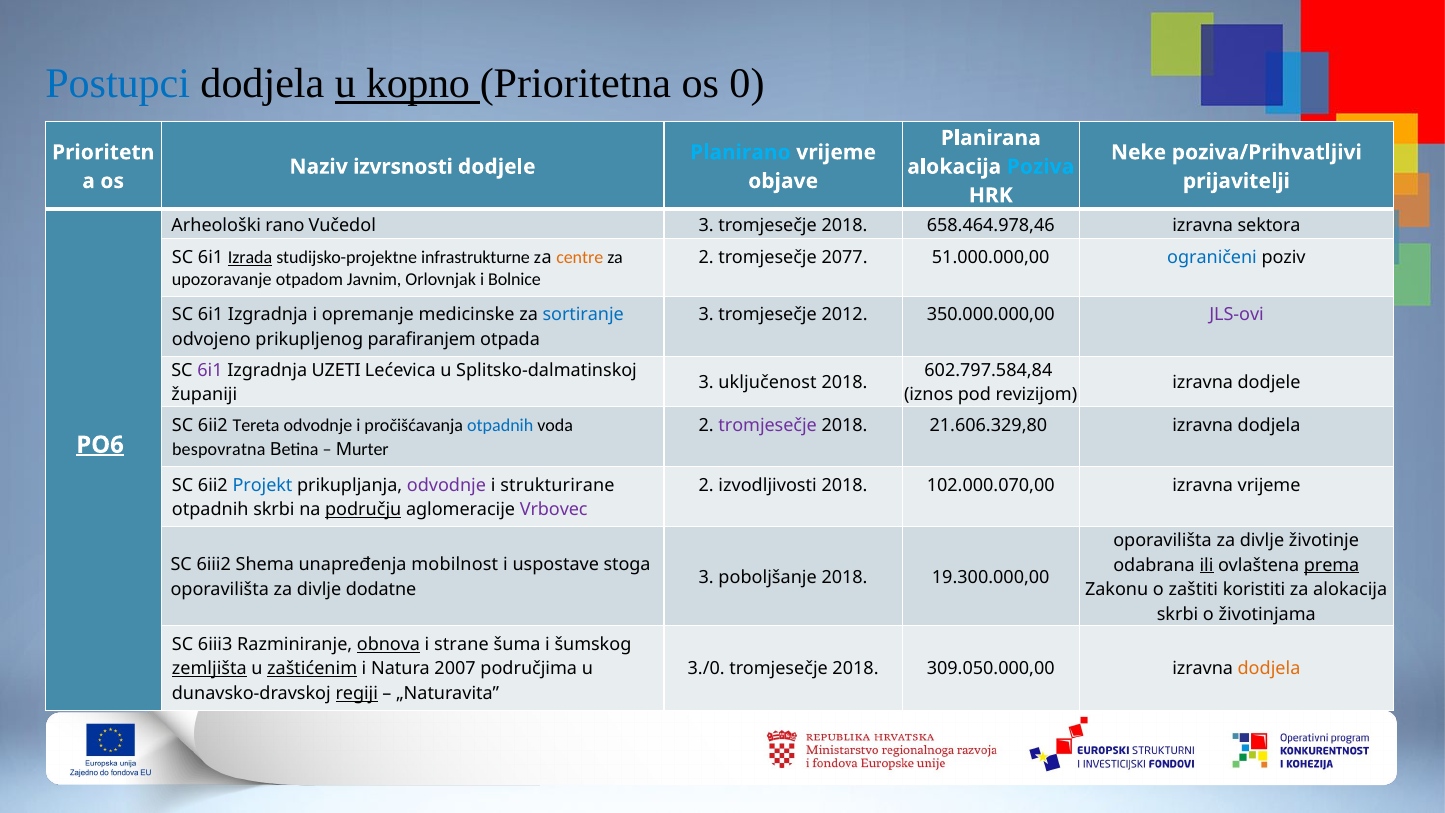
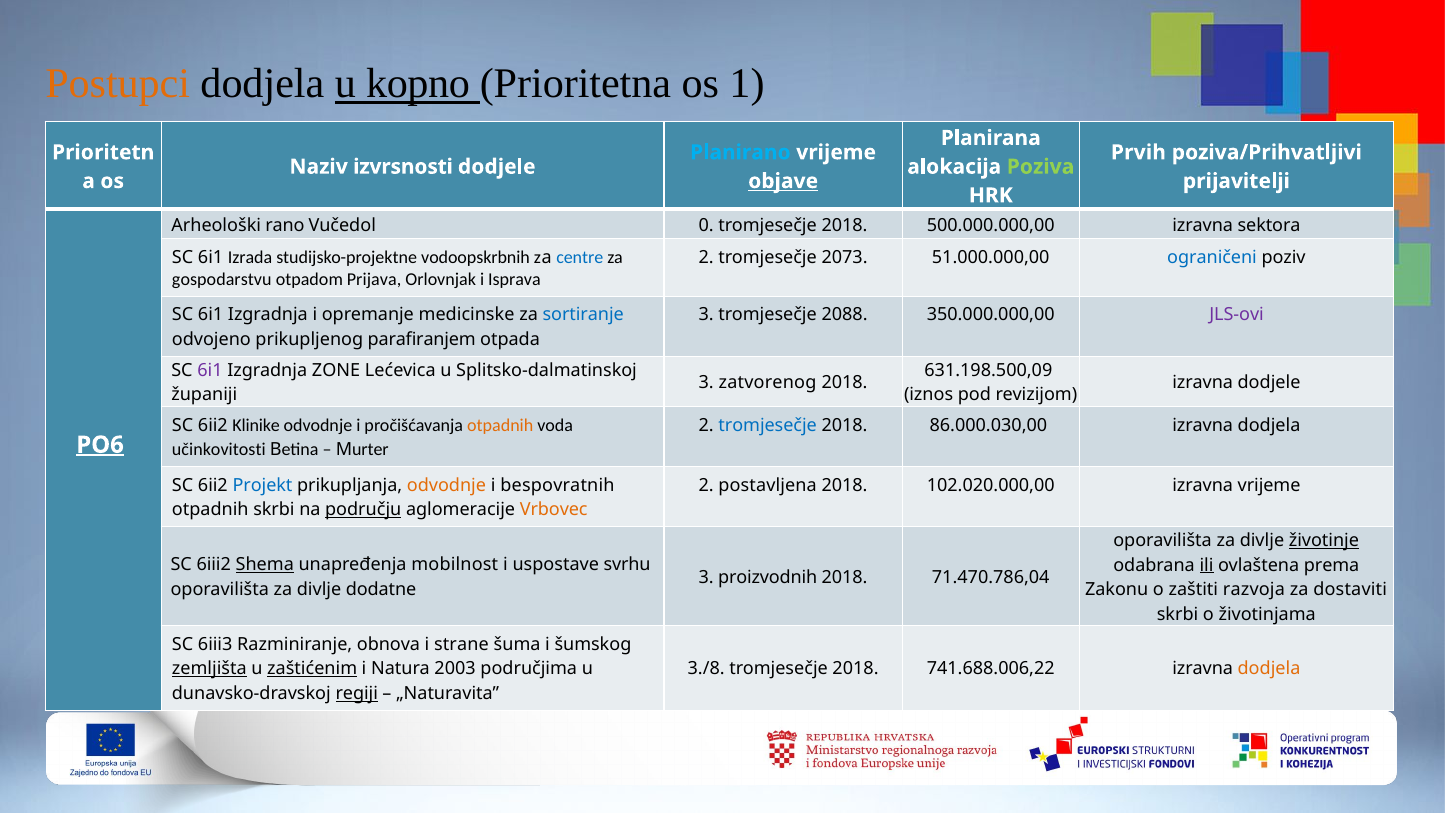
Postupci colour: blue -> orange
0: 0 -> 1
Neke: Neke -> Prvih
Poziva colour: light blue -> light green
objave underline: none -> present
Vučedol 3: 3 -> 0
658.464.978,46: 658.464.978,46 -> 500.000.000,00
Izrada underline: present -> none
infrastrukturne: infrastrukturne -> vodoopskrbnih
centre colour: orange -> blue
2077: 2077 -> 2073
upozoravanje: upozoravanje -> gospodarstvu
Javnim: Javnim -> Prijava
Bolnice: Bolnice -> Isprava
2012: 2012 -> 2088
UZETI: UZETI -> ZONE
602.797.584,84: 602.797.584,84 -> 631.198.500,09
uključenost: uključenost -> zatvorenog
Tereta: Tereta -> Klinike
otpadnih at (500, 425) colour: blue -> orange
tromjesečje at (768, 425) colour: purple -> blue
21.606.329,80: 21.606.329,80 -> 86.000.030,00
bespovratna: bespovratna -> učinkovitosti
odvodnje at (446, 485) colour: purple -> orange
strukturirane: strukturirane -> bespovratnih
izvodljivosti: izvodljivosti -> postavljena
102.000.070,00: 102.000.070,00 -> 102.020.000,00
Vrbovec colour: purple -> orange
životinje underline: none -> present
Shema underline: none -> present
stoga: stoga -> svrhu
prema underline: present -> none
poboljšanje: poboljšanje -> proizvodnih
19.300.000,00: 19.300.000,00 -> 71.470.786,04
koristiti: koristiti -> razvoja
za alokacija: alokacija -> dostaviti
obnova underline: present -> none
2007: 2007 -> 2003
3./0: 3./0 -> 3./8
309.050.000,00: 309.050.000,00 -> 741.688.006,22
